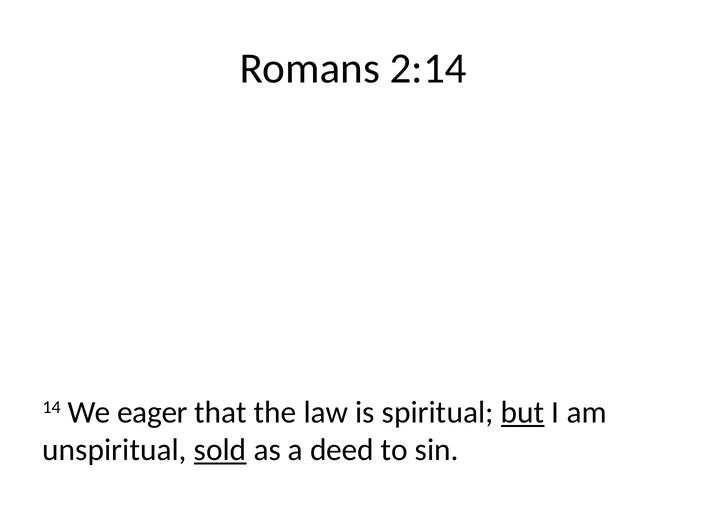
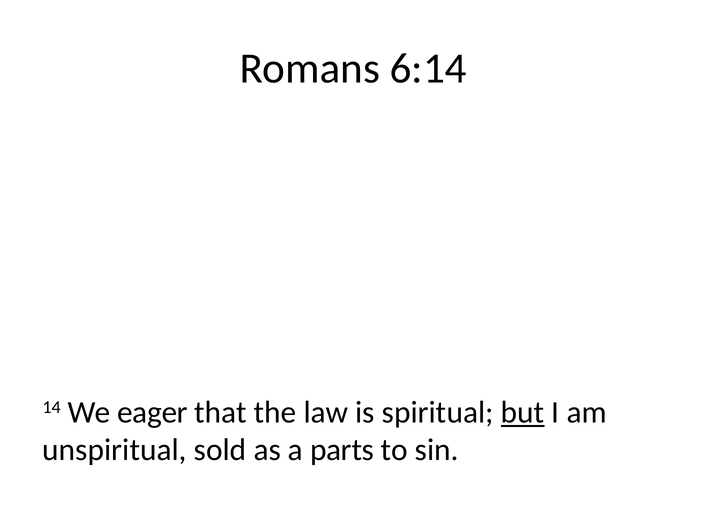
2:14: 2:14 -> 6:14
sold underline: present -> none
deed: deed -> parts
